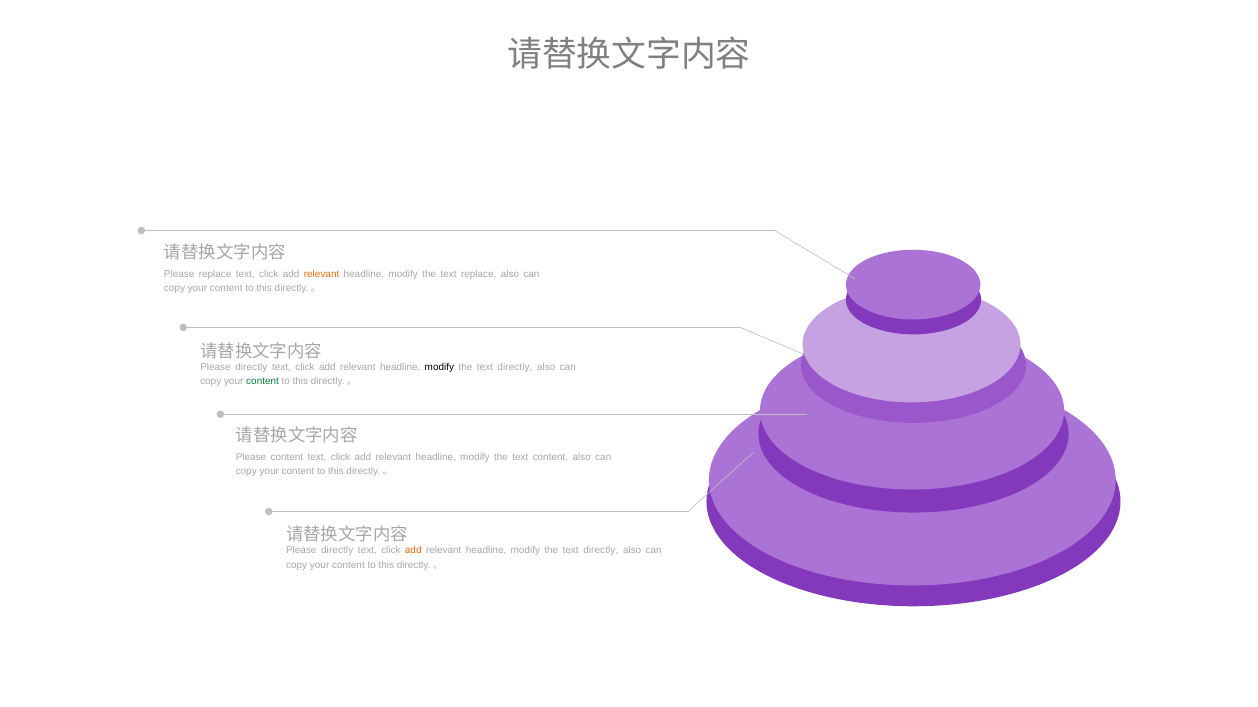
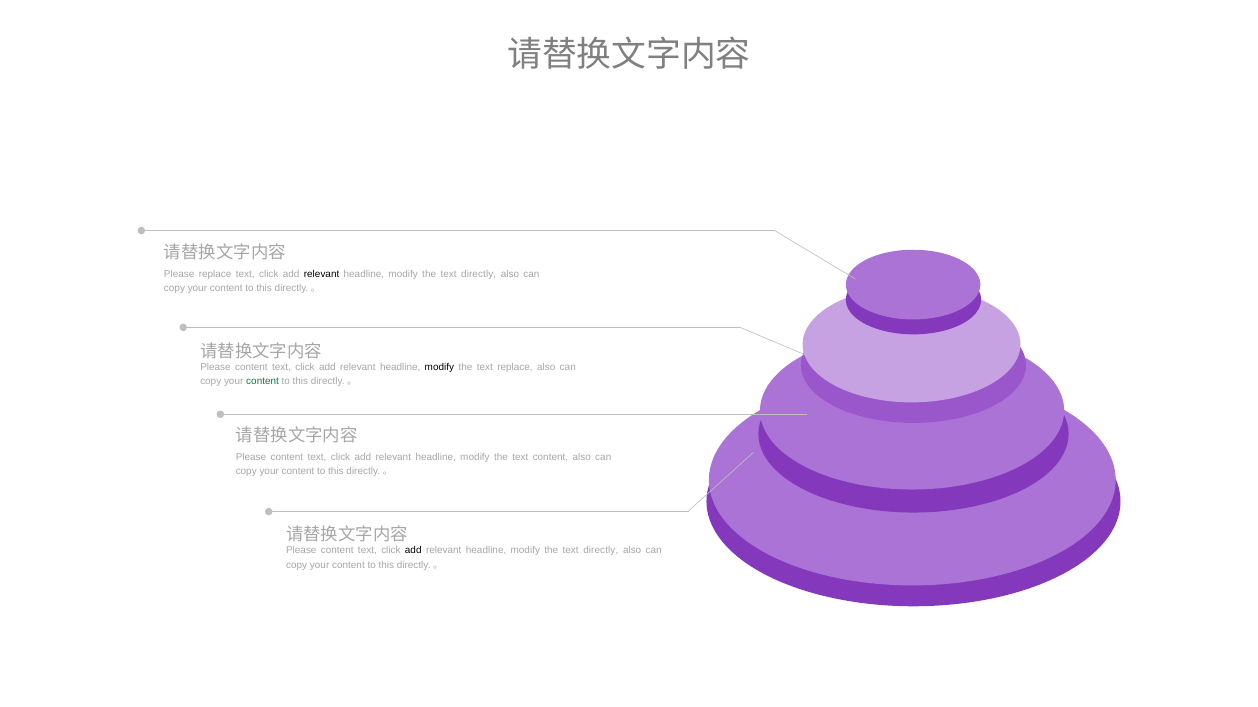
relevant at (322, 274) colour: orange -> black
replace at (479, 274): replace -> directly
directly at (251, 368): directly -> content
directly at (515, 368): directly -> replace
directly at (337, 551): directly -> content
add at (413, 551) colour: orange -> black
